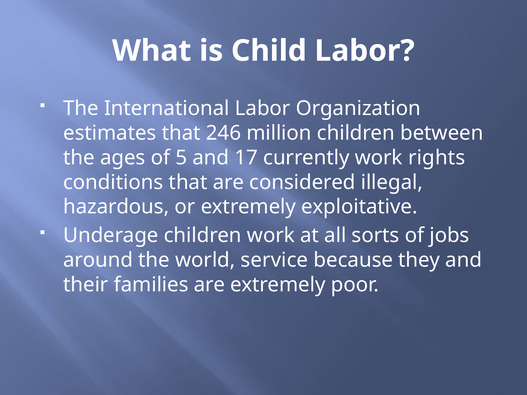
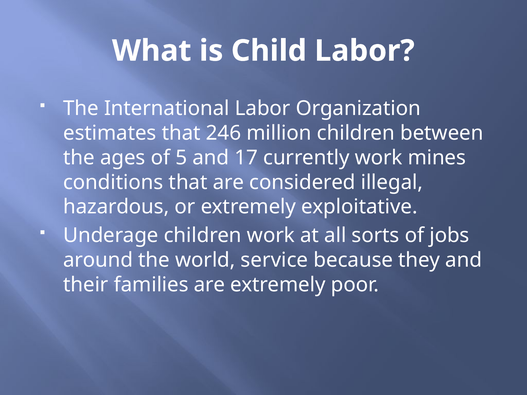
rights: rights -> mines
